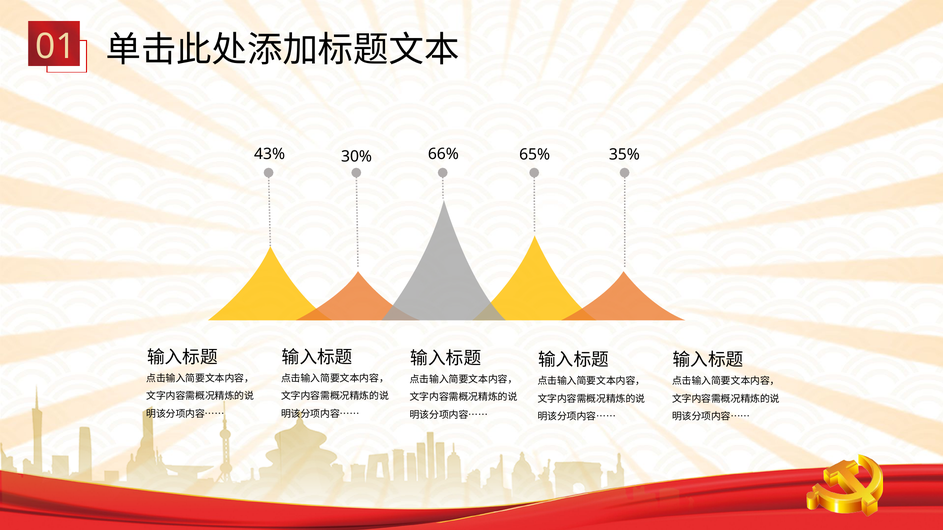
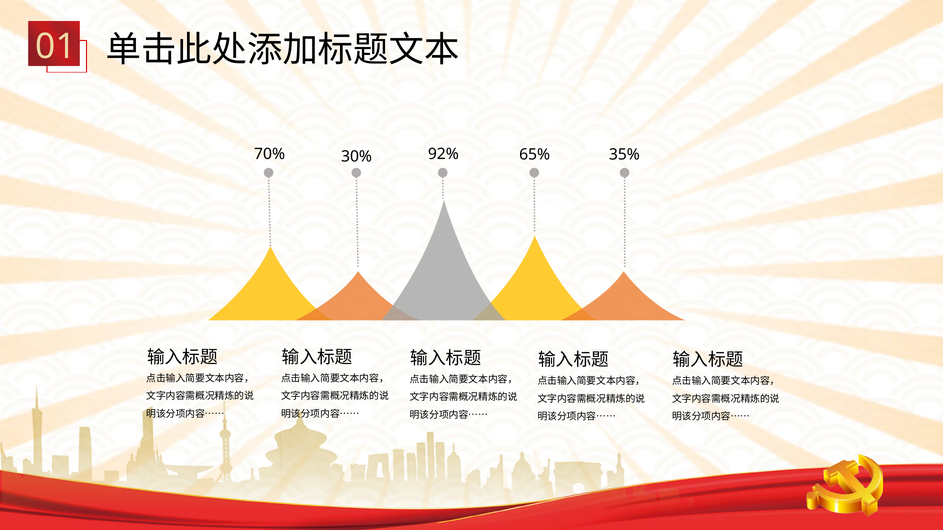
66%: 66% -> 92%
43%: 43% -> 70%
